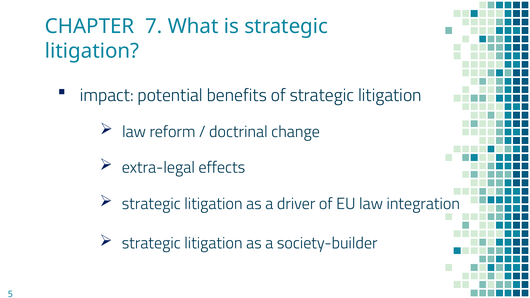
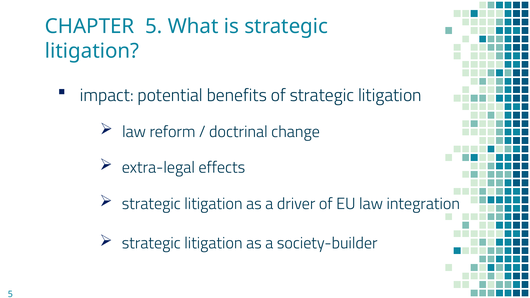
CHAPTER 7: 7 -> 5
